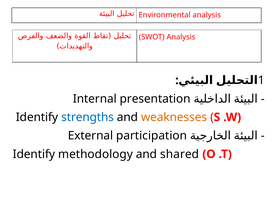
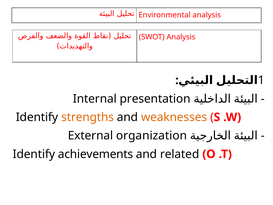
strengths colour: blue -> orange
participation: participation -> organization
methodology: methodology -> achievements
shared: shared -> related
